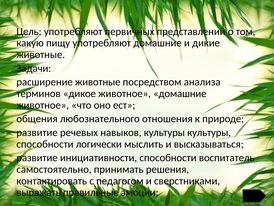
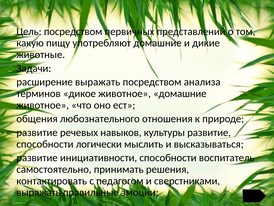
Цель употребляют: употребляют -> посредством
расширение животные: животные -> выражать
культуры культуры: культуры -> развитие
